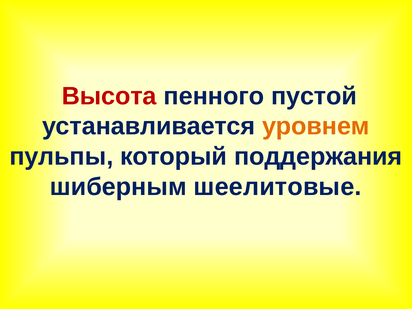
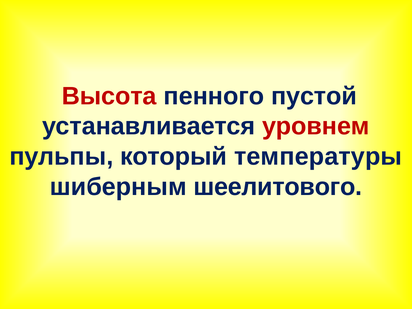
уровнем colour: orange -> red
поддержания: поддержания -> температуры
шеелитовые: шеелитовые -> шеелитового
